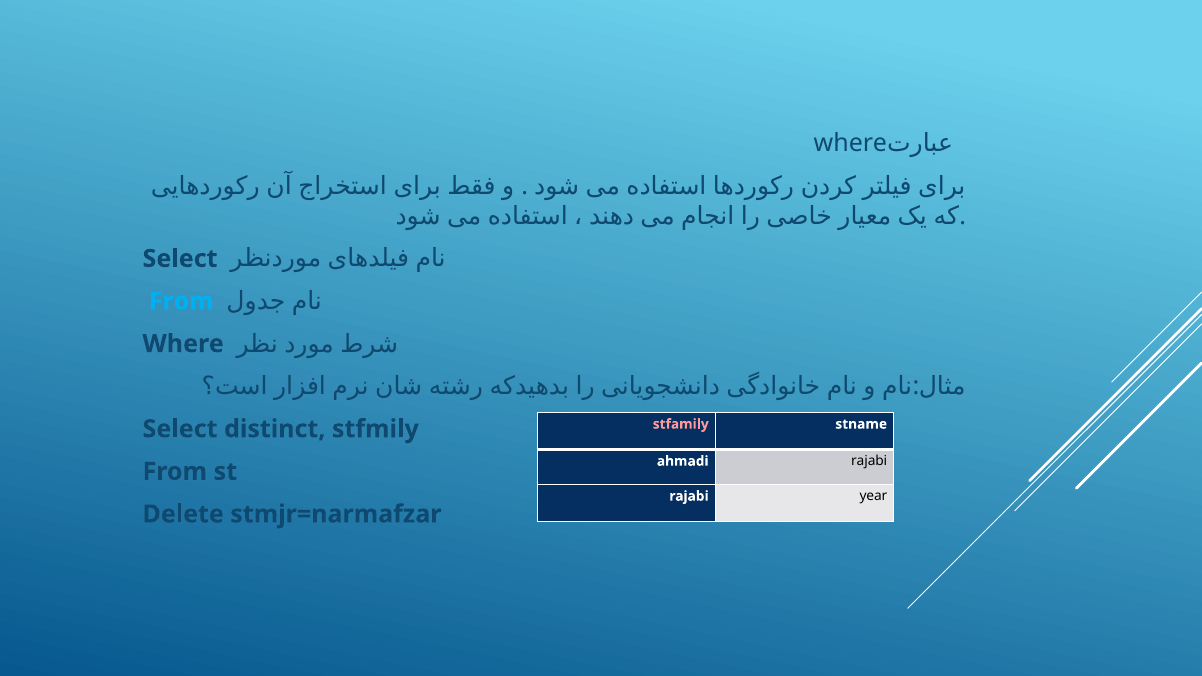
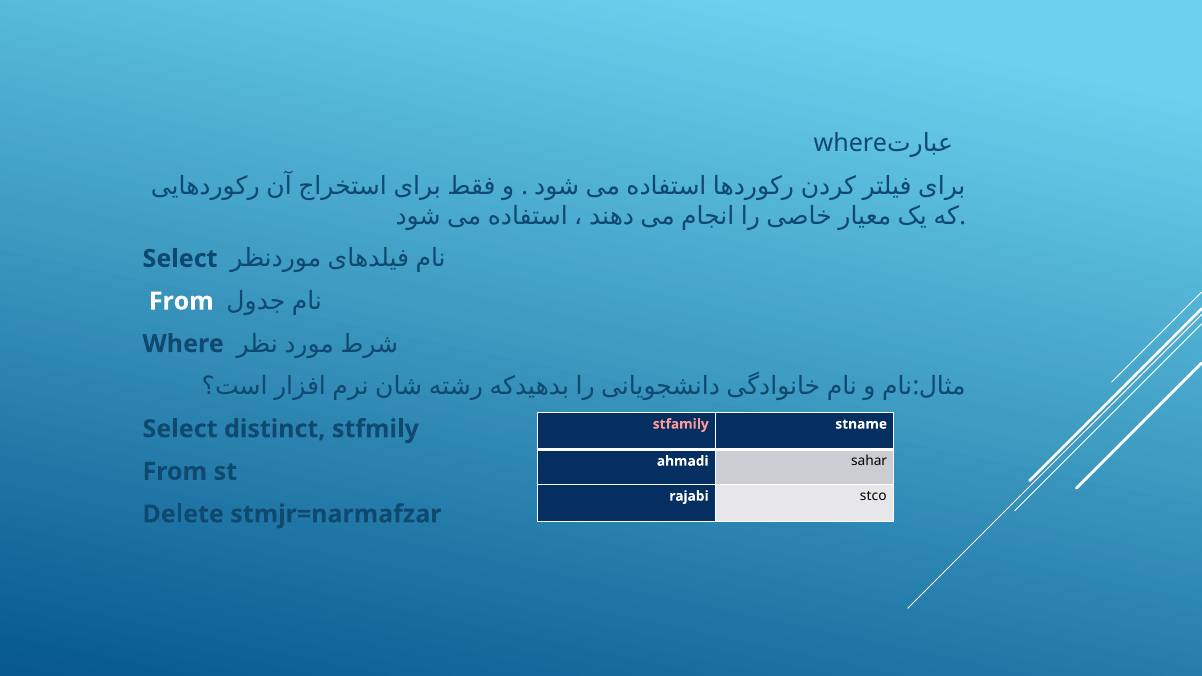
From at (181, 301) colour: light blue -> white
ahmadi rajabi: rajabi -> sahar
year: year -> stco
